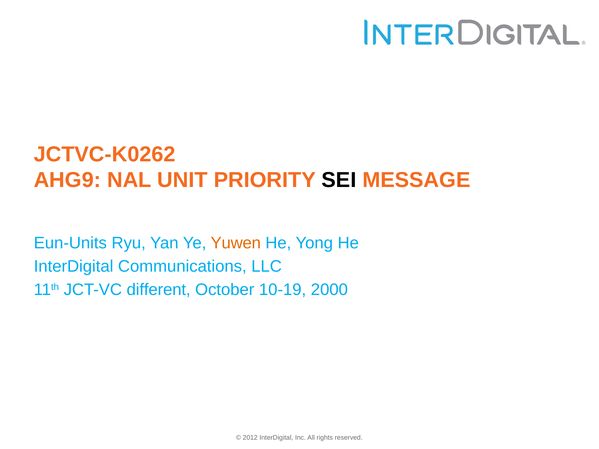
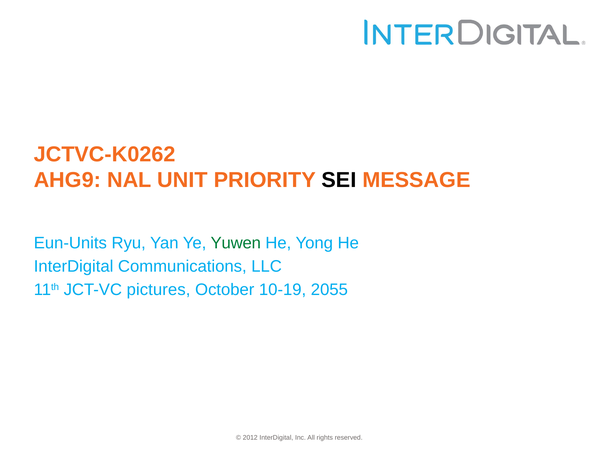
Yuwen colour: orange -> green
different: different -> pictures
2000: 2000 -> 2055
